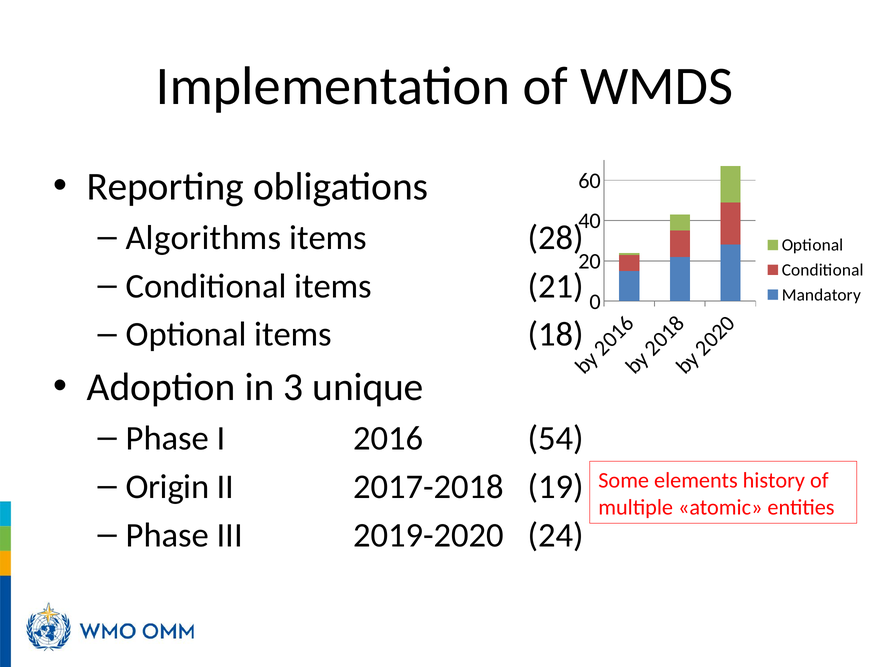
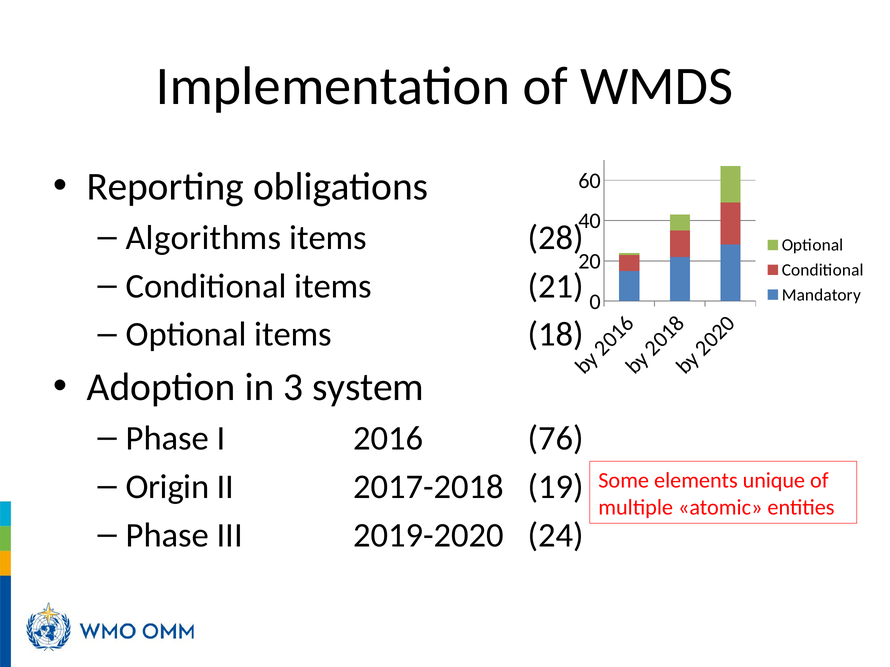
unique: unique -> system
54: 54 -> 76
history: history -> unique
